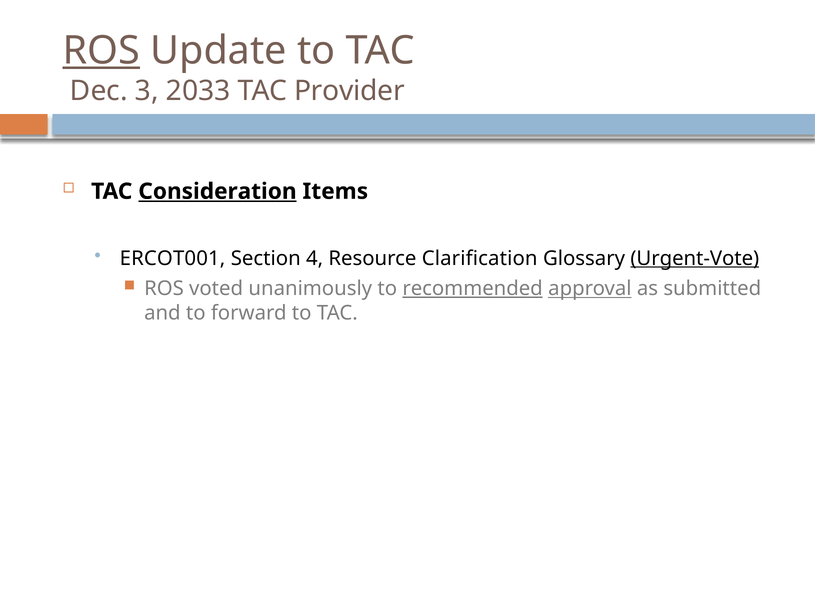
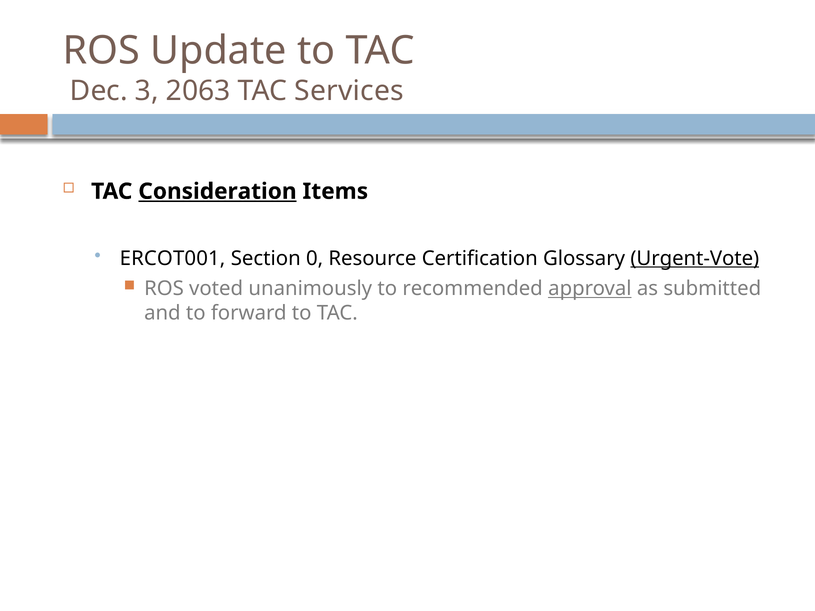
ROS at (101, 51) underline: present -> none
2033: 2033 -> 2063
Provider: Provider -> Services
4: 4 -> 0
Clarification: Clarification -> Certification
recommended underline: present -> none
